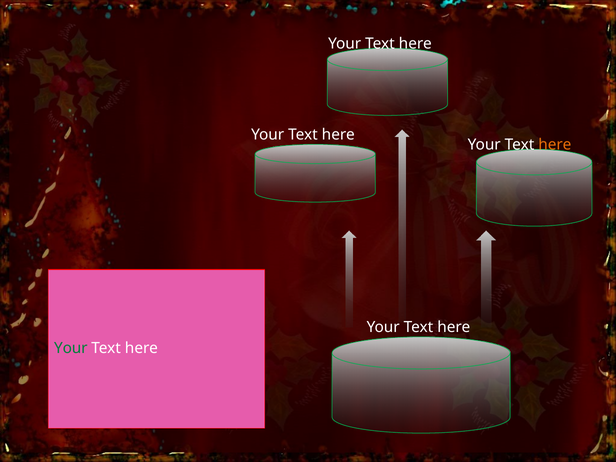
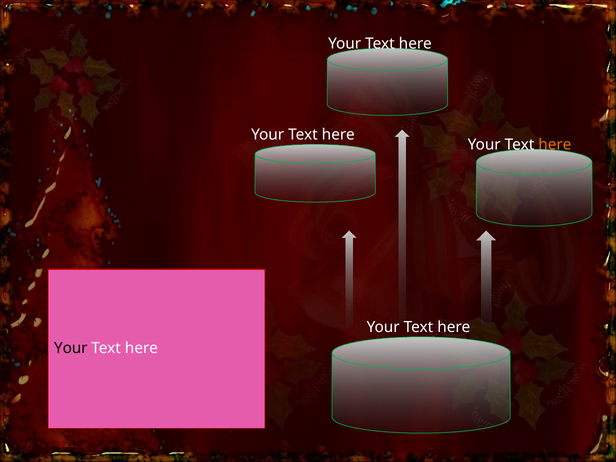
Your at (71, 348) colour: green -> black
